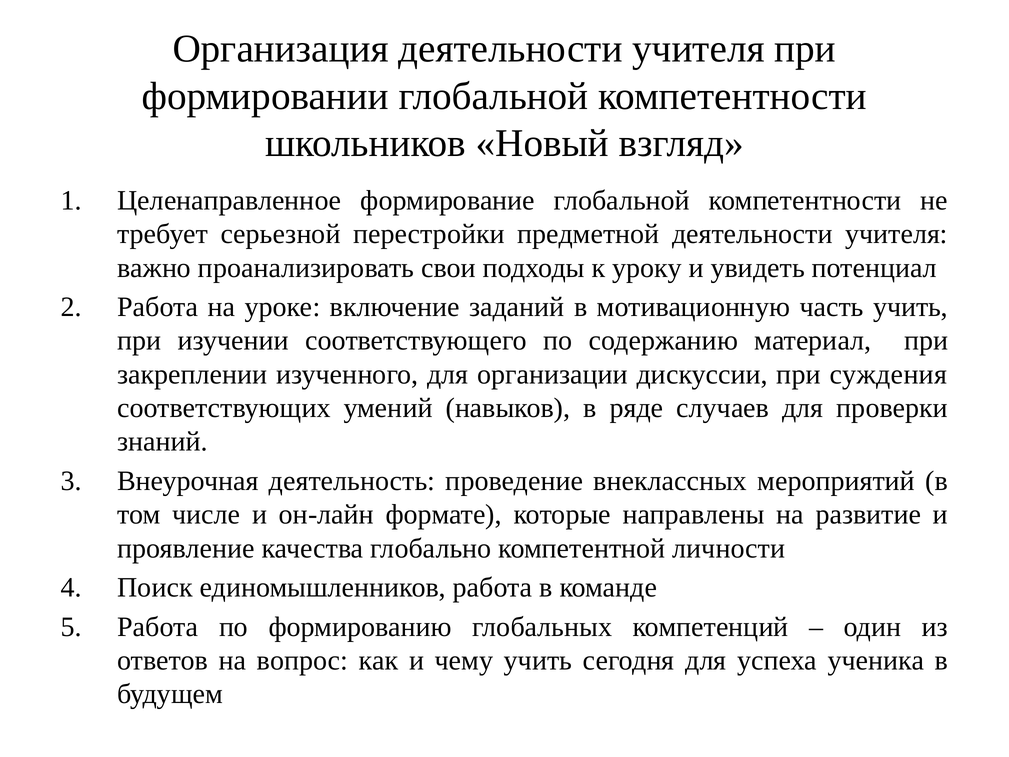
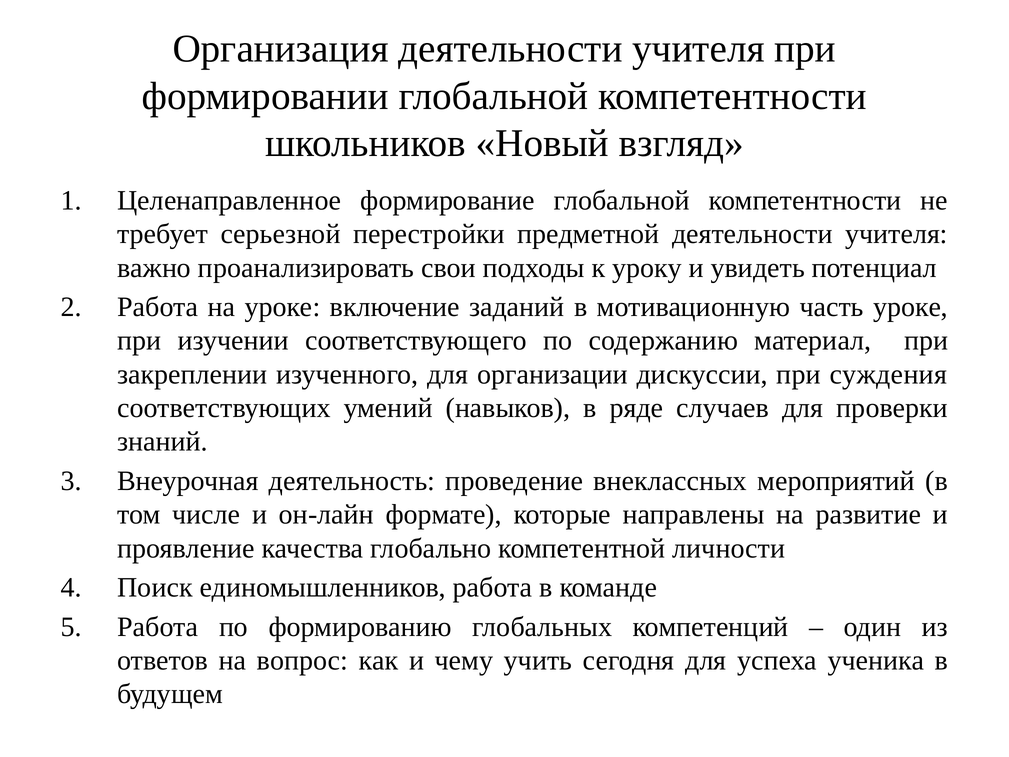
часть учить: учить -> уроке
